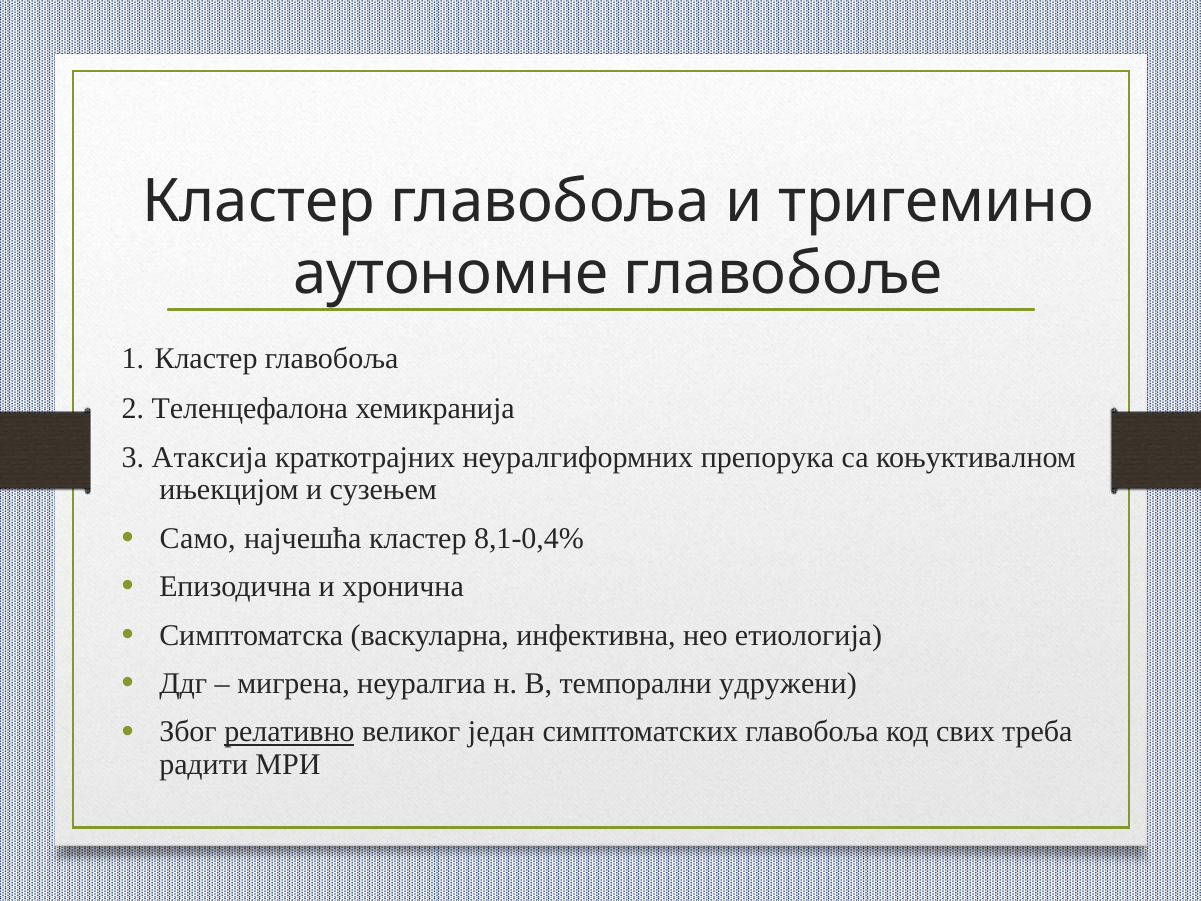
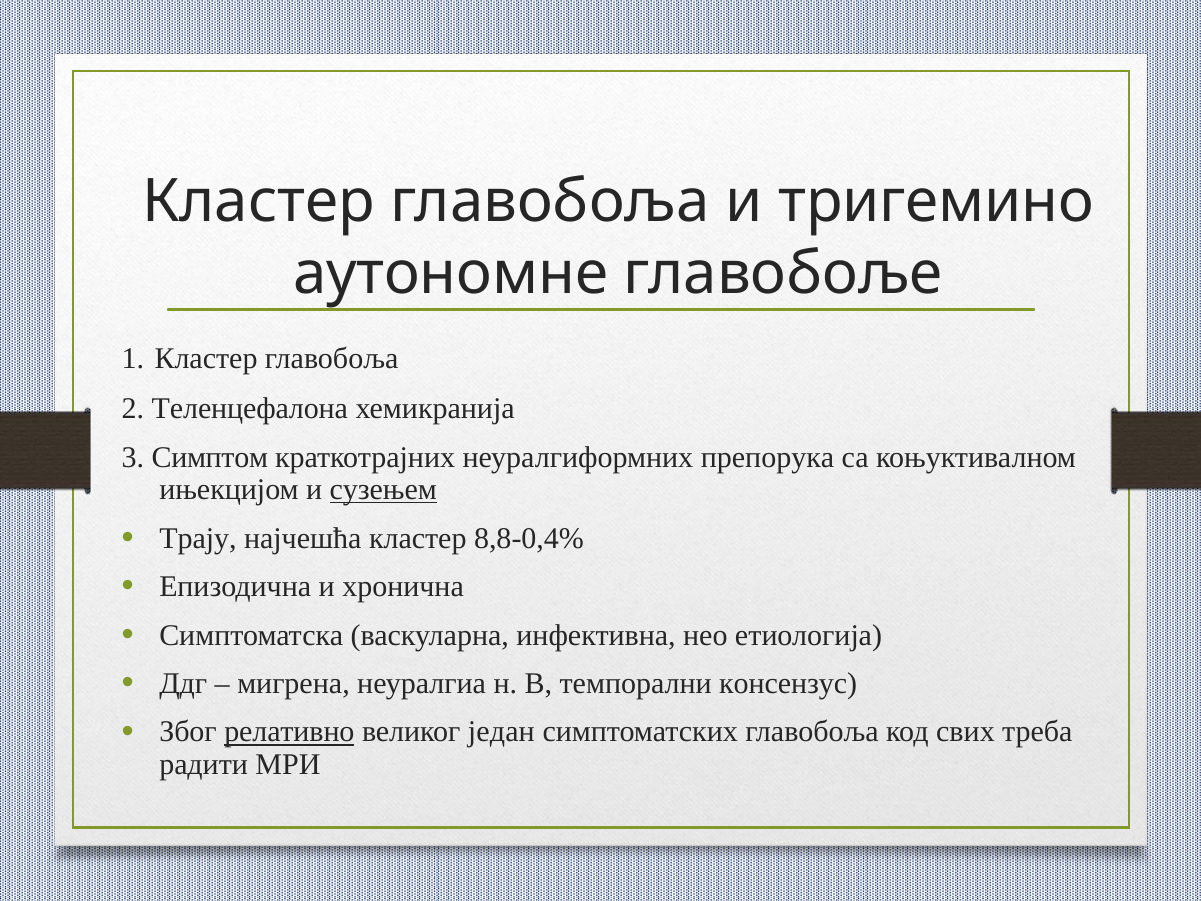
Атаксија: Атаксија -> Симптом
сузењем underline: none -> present
Само: Само -> Трају
8,1-0,4%: 8,1-0,4% -> 8,8-0,4%
удружени: удружени -> консензус
